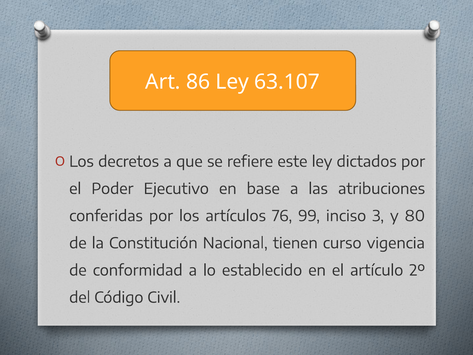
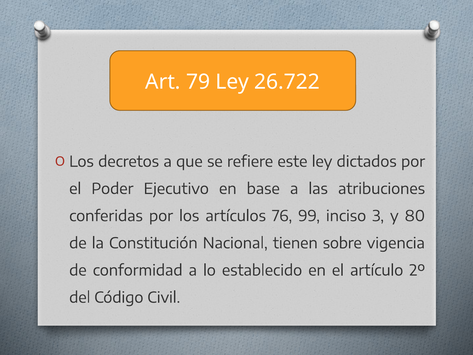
86: 86 -> 79
63.107: 63.107 -> 26.722
curso: curso -> sobre
